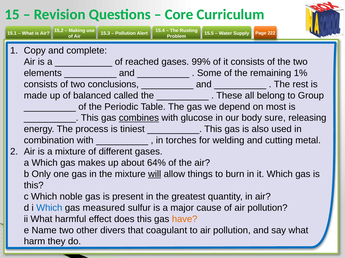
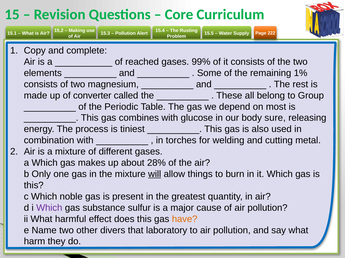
conclusions: conclusions -> magnesium
balanced: balanced -> converter
combines underline: present -> none
64%: 64% -> 28%
Which at (49, 208) colour: blue -> purple
measured: measured -> substance
coagulant: coagulant -> laboratory
